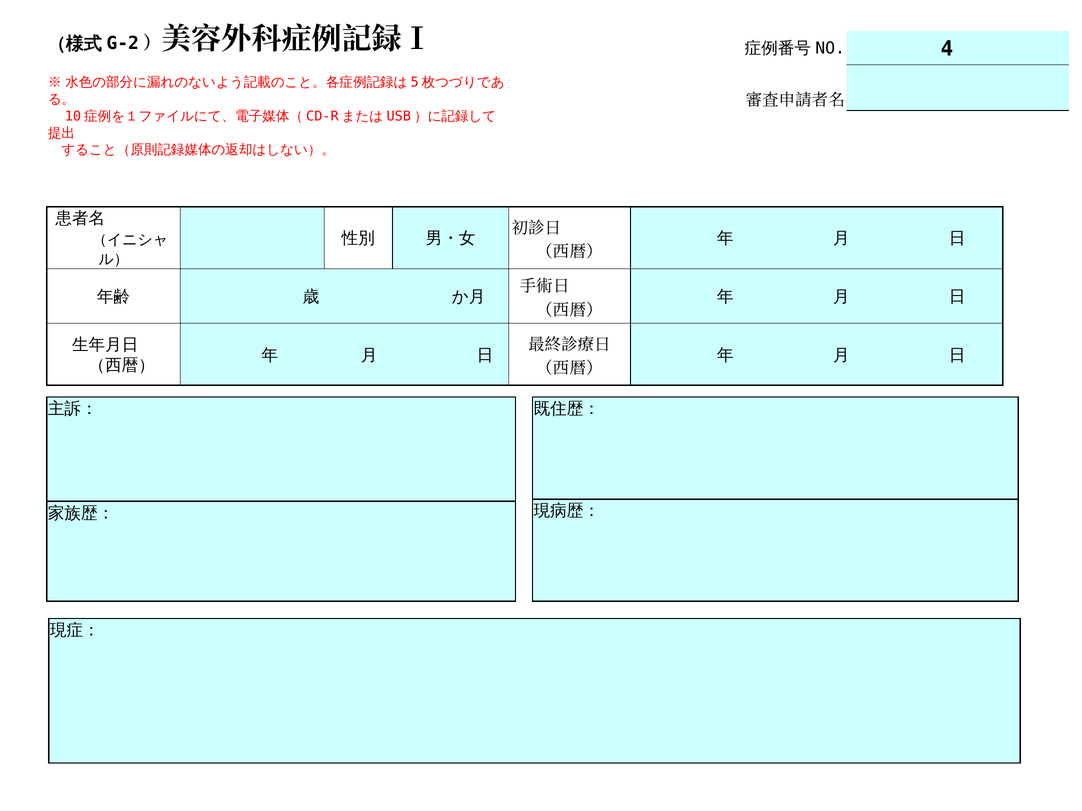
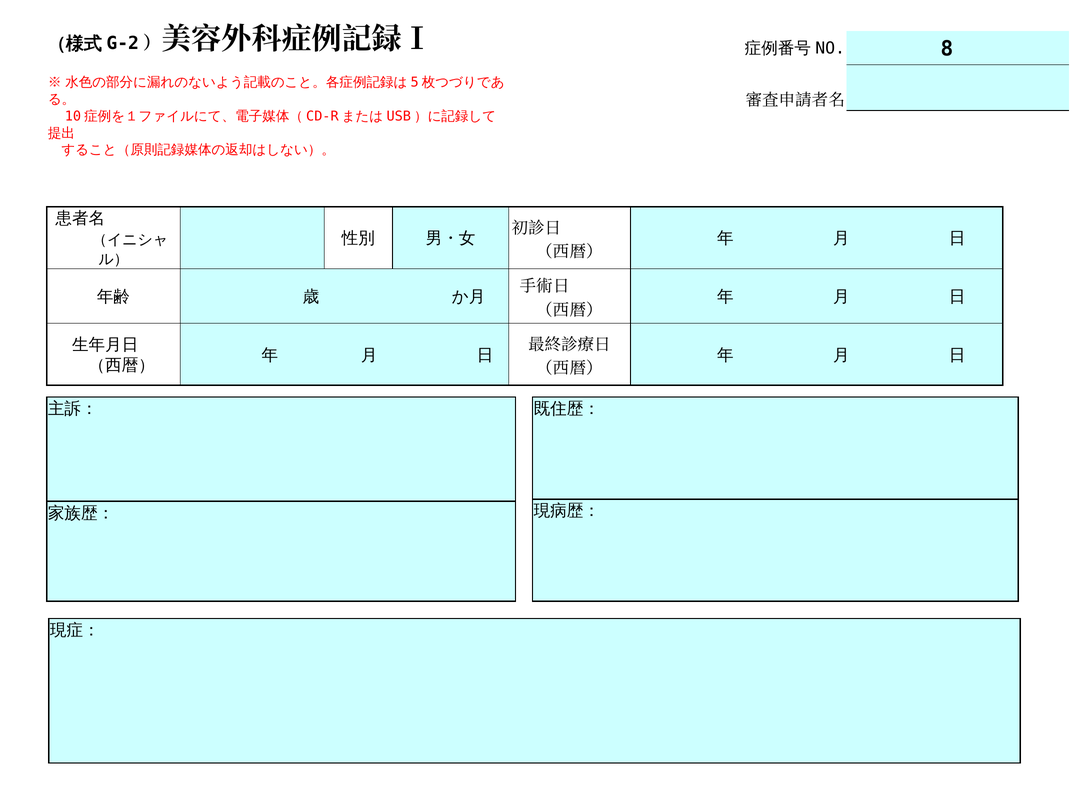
4: 4 -> 8
